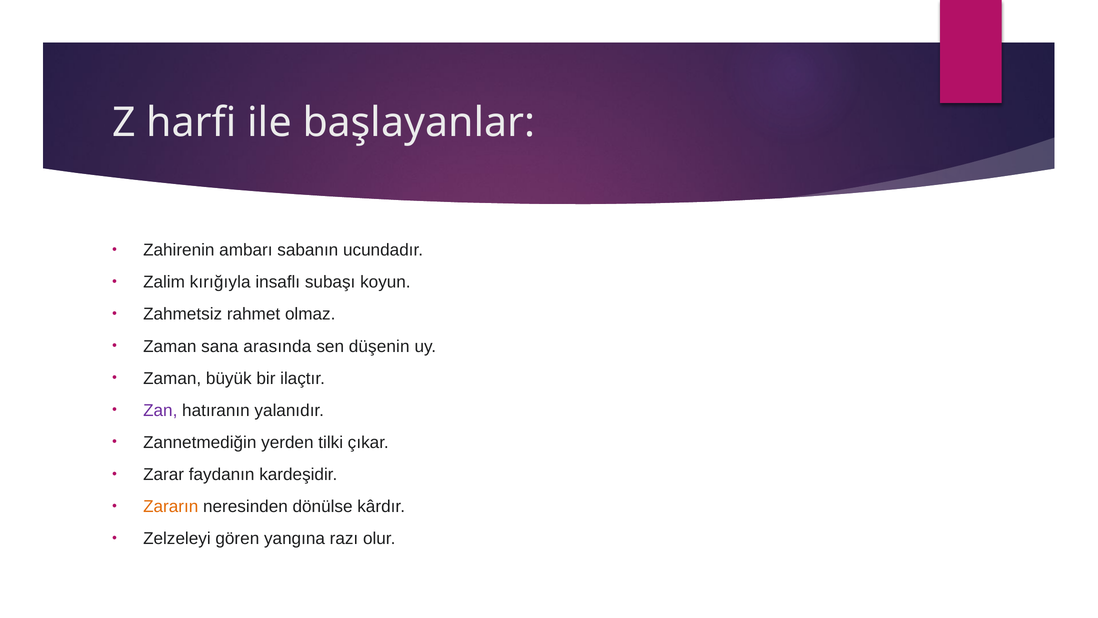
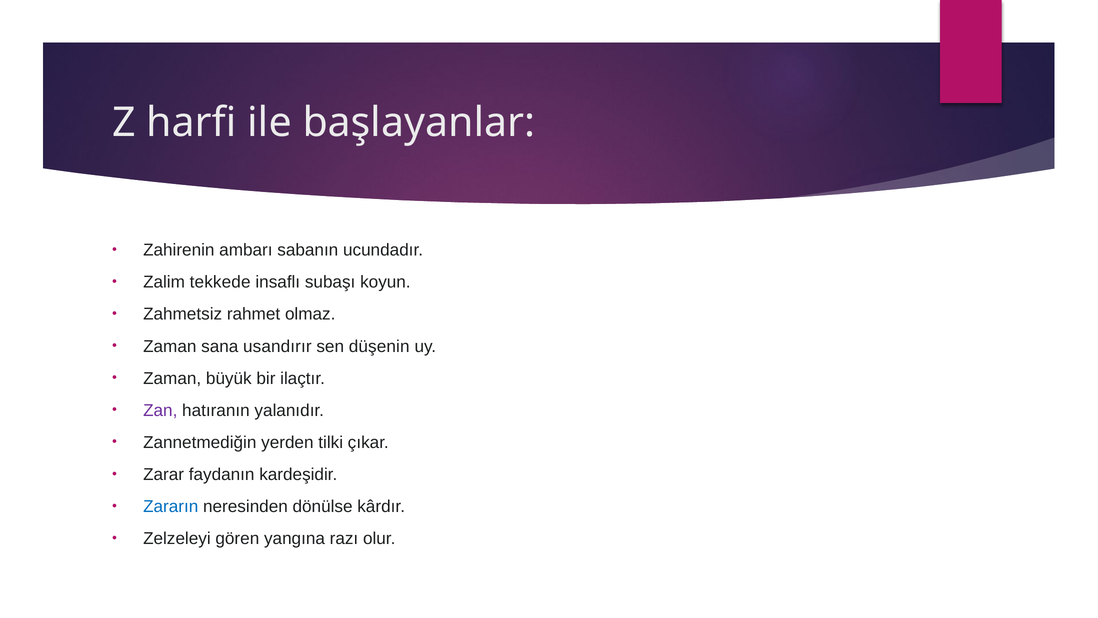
kırığıyla: kırığıyla -> tekkede
arasında: arasında -> usandırır
Zararın colour: orange -> blue
